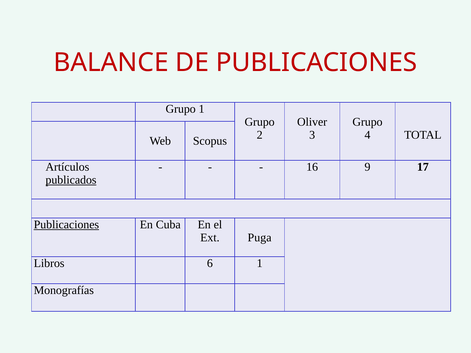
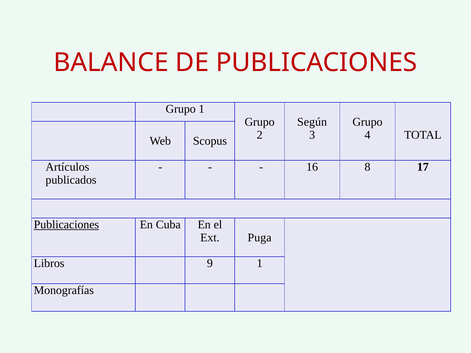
Oliver: Oliver -> Según
9: 9 -> 8
publicados underline: present -> none
6: 6 -> 9
